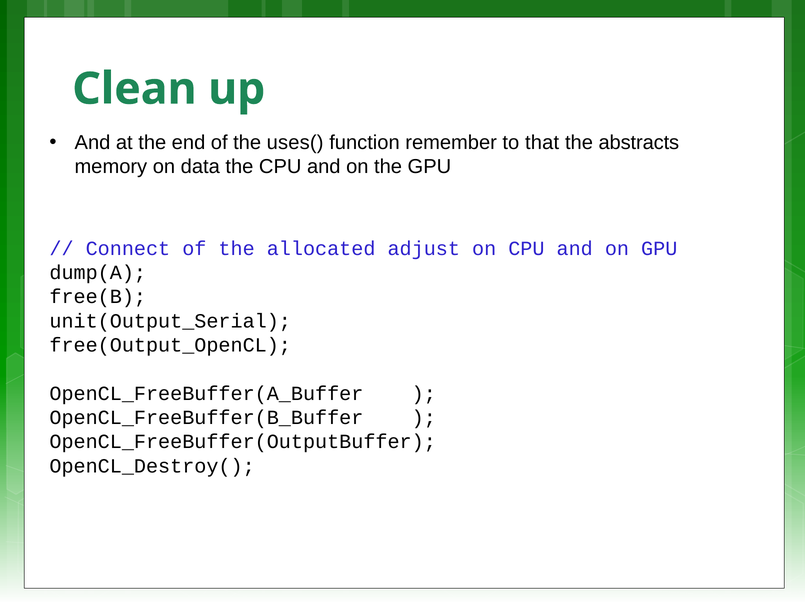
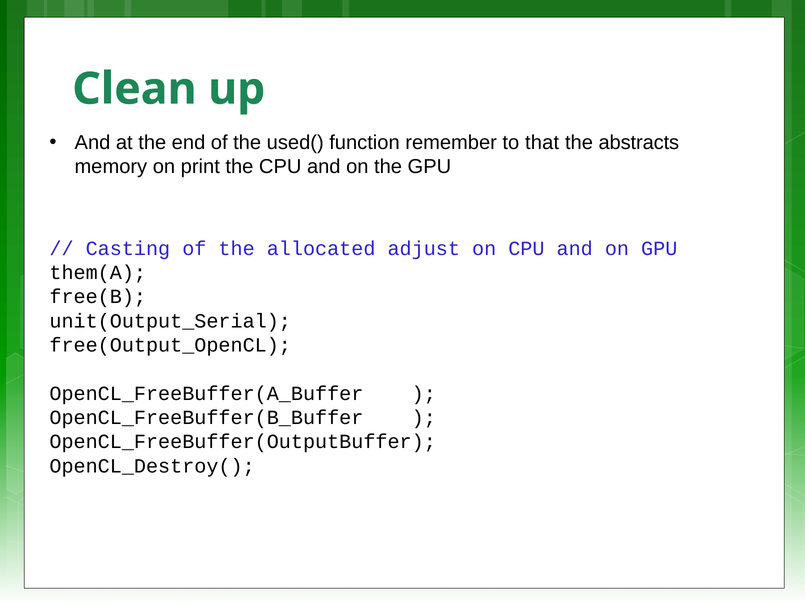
uses(: uses( -> used(
data: data -> print
Connect: Connect -> Casting
dump(A: dump(A -> them(A
